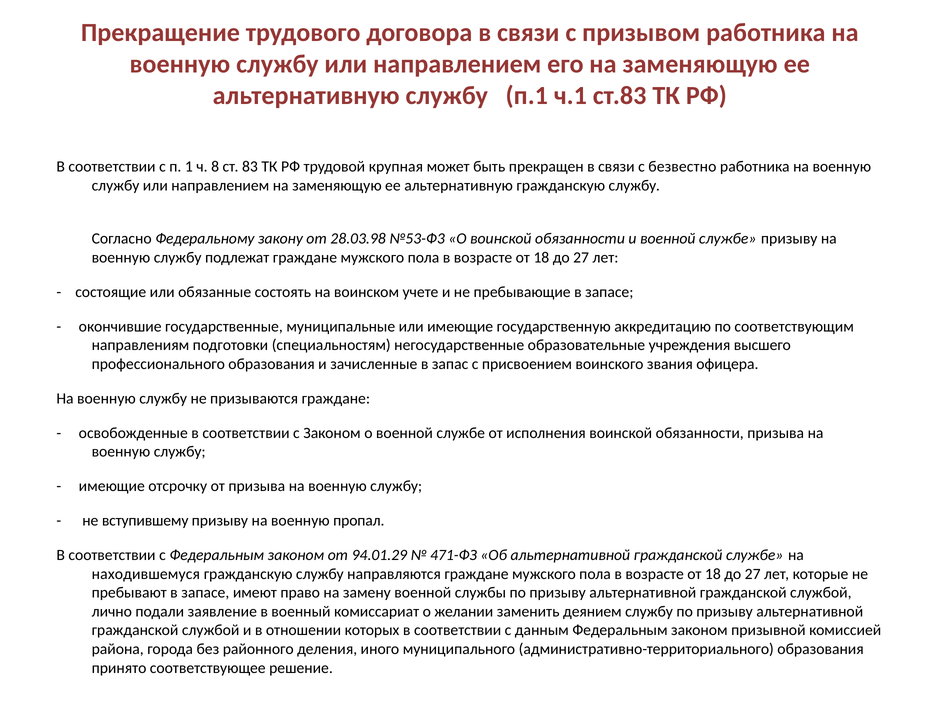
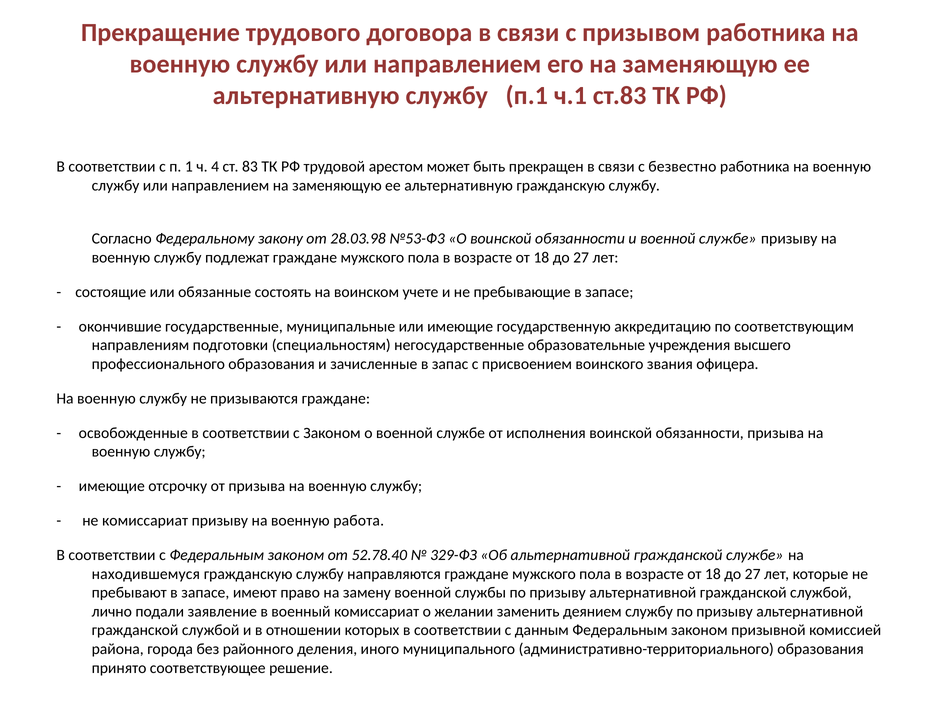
8: 8 -> 4
крупная: крупная -> арестом
не вступившему: вступившему -> комиссариат
пропал: пропал -> работа
94.01.29: 94.01.29 -> 52.78.40
471-ФЗ: 471-ФЗ -> 329-ФЗ
